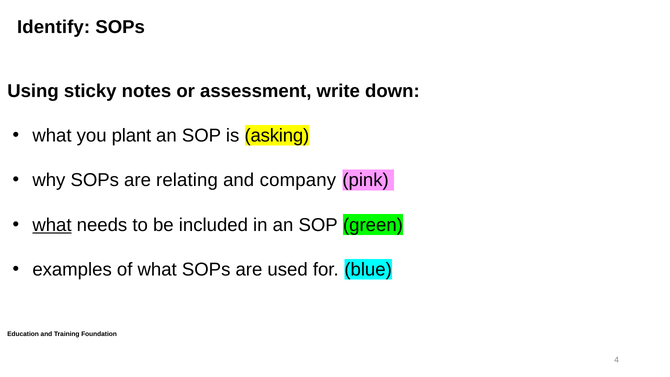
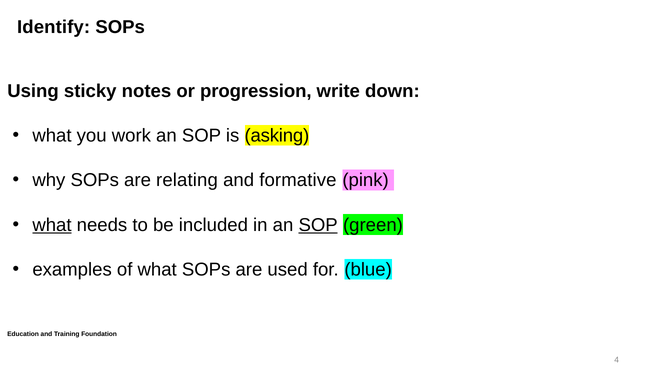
assessment: assessment -> progression
plant: plant -> work
company: company -> formative
SOP at (318, 225) underline: none -> present
